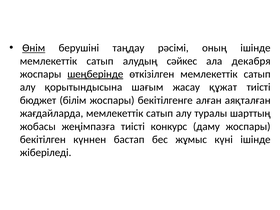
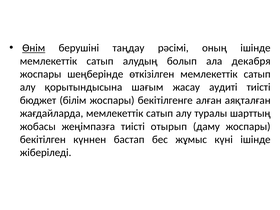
сәйкес: сәйкес -> болып
шеңберінде underline: present -> none
құжат: құжат -> аудиті
конкурс: конкурс -> отырып
